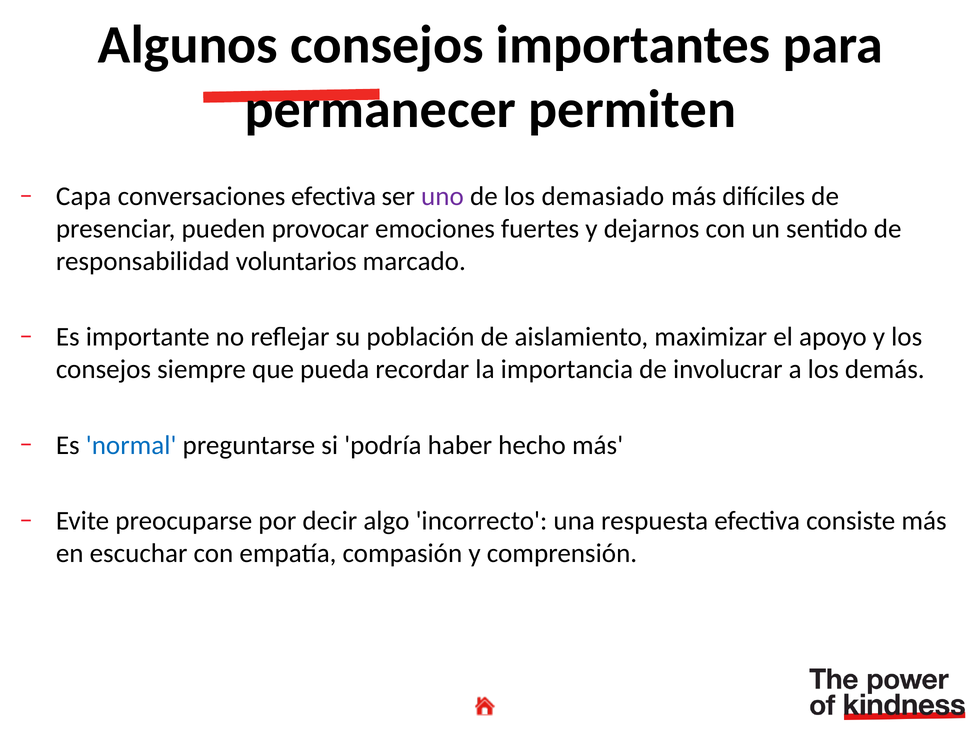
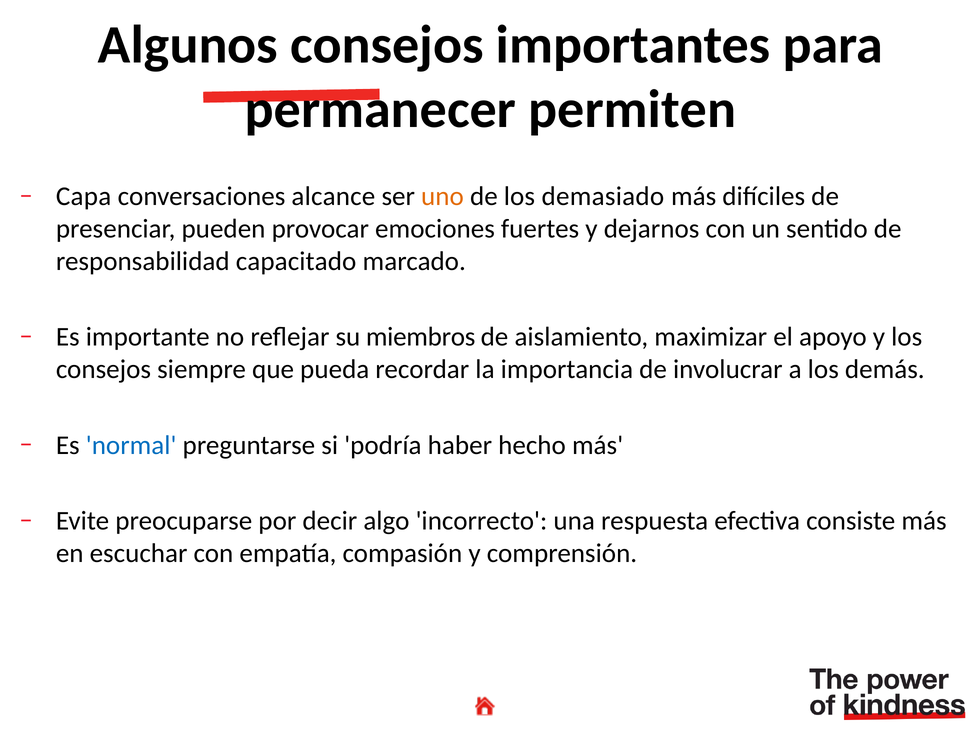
conversaciones efectiva: efectiva -> alcance
uno colour: purple -> orange
voluntarios: voluntarios -> capacitado
población: población -> miembros
